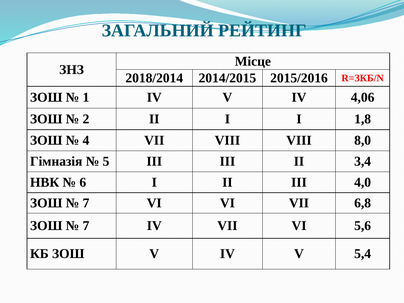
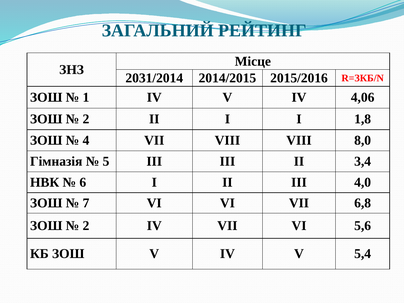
2018/2014: 2018/2014 -> 2031/2014
7 at (86, 226): 7 -> 2
